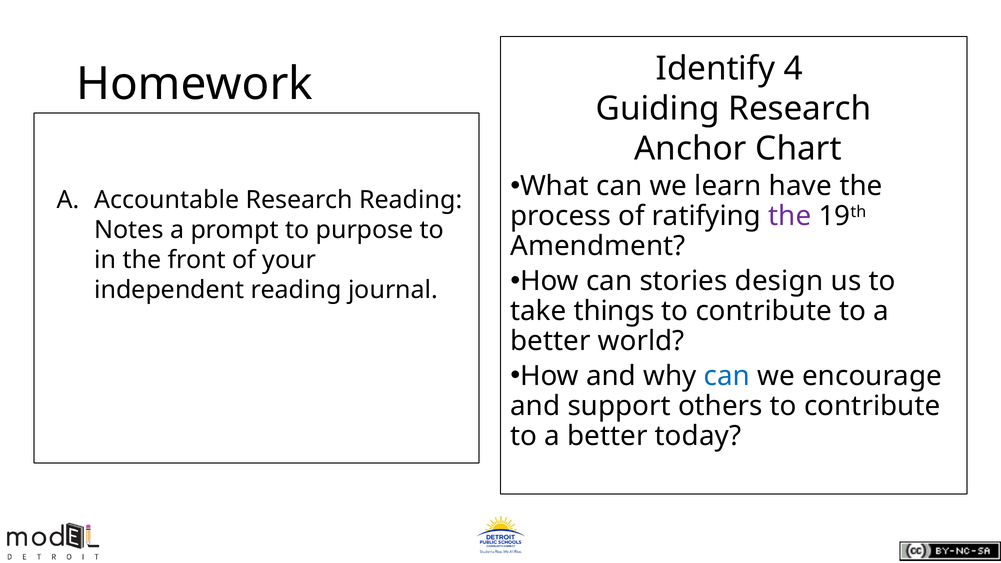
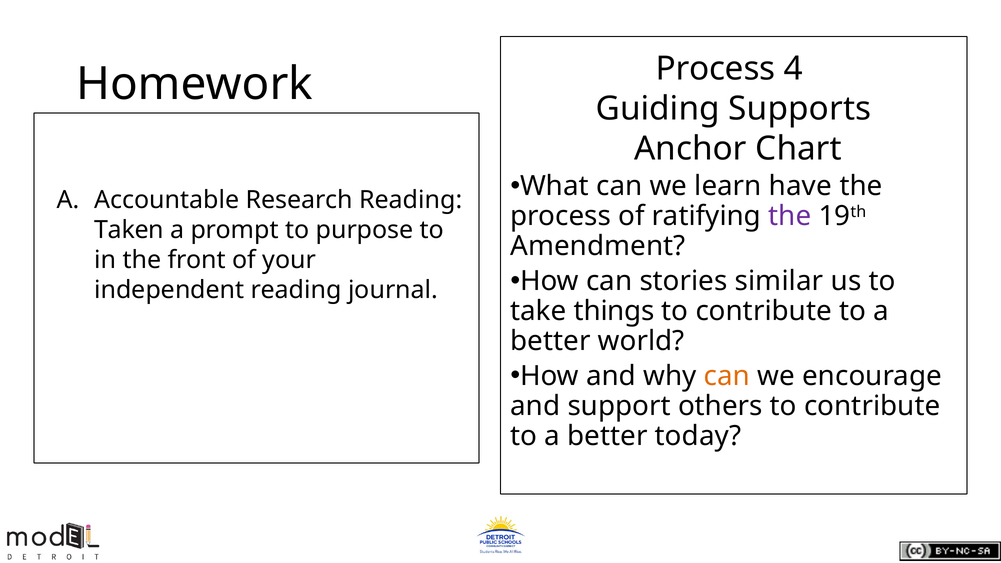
Identify at (716, 69): Identify -> Process
Guiding Research: Research -> Supports
Notes: Notes -> Taken
design: design -> similar
can at (727, 376) colour: blue -> orange
